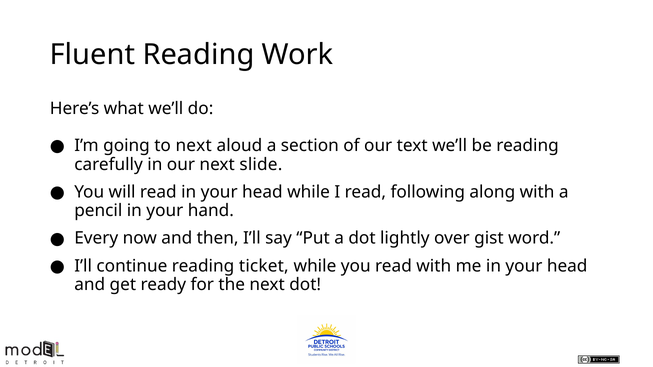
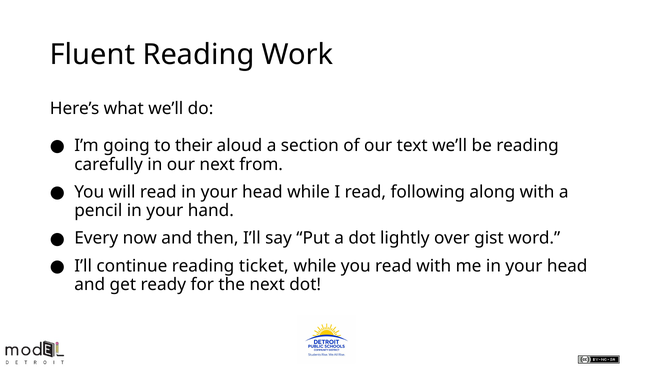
to next: next -> their
slide: slide -> from
